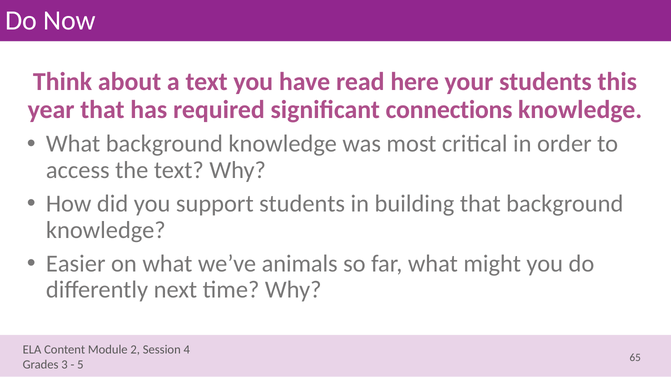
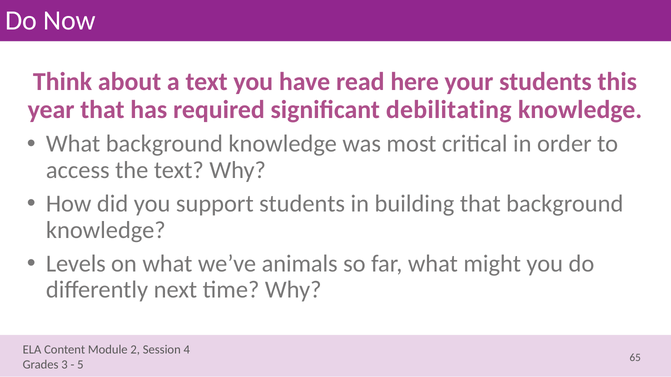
connections: connections -> debilitating
Easier: Easier -> Levels
